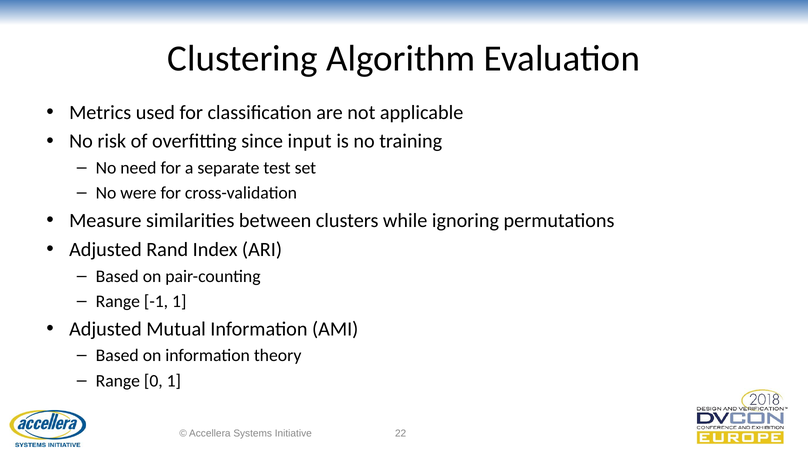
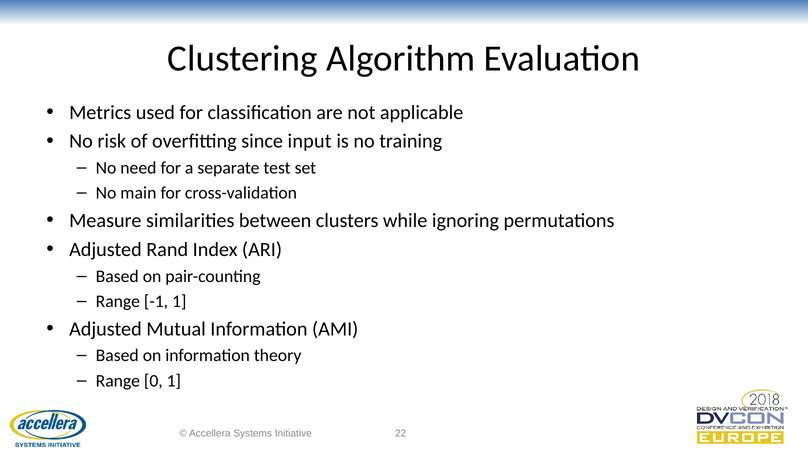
were: were -> main
